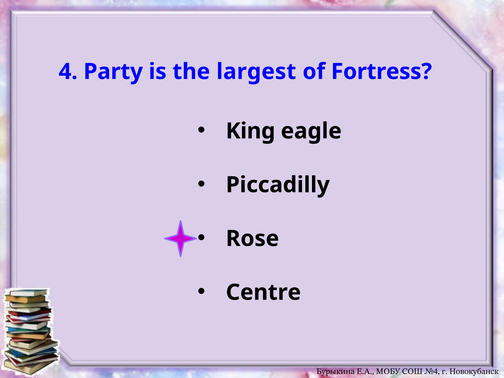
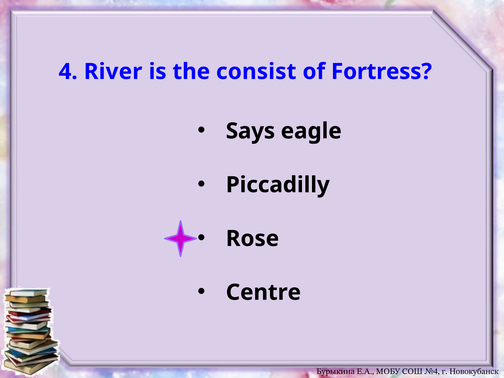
Party: Party -> River
largest: largest -> consist
King: King -> Says
